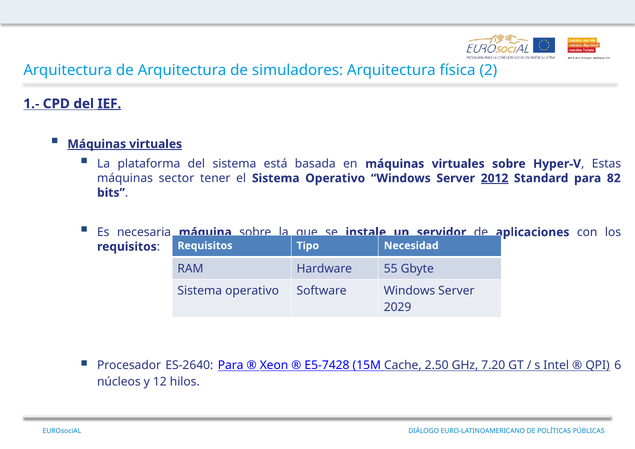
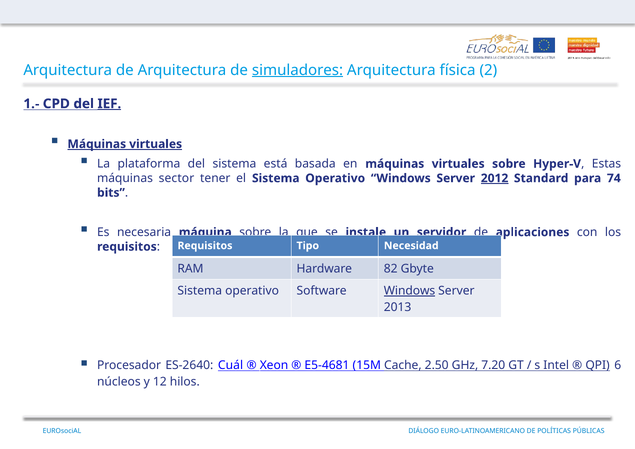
simuladores underline: none -> present
82: 82 -> 74
55: 55 -> 82
Windows at (410, 291) underline: none -> present
2029: 2029 -> 2013
ES-2640 Para: Para -> Cuál
E5-7428: E5-7428 -> E5-4681
